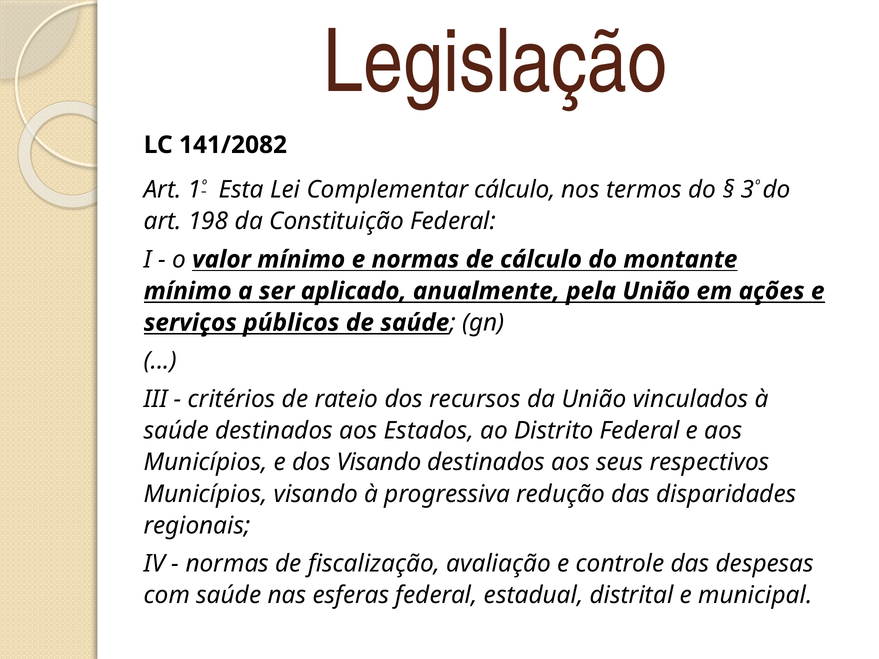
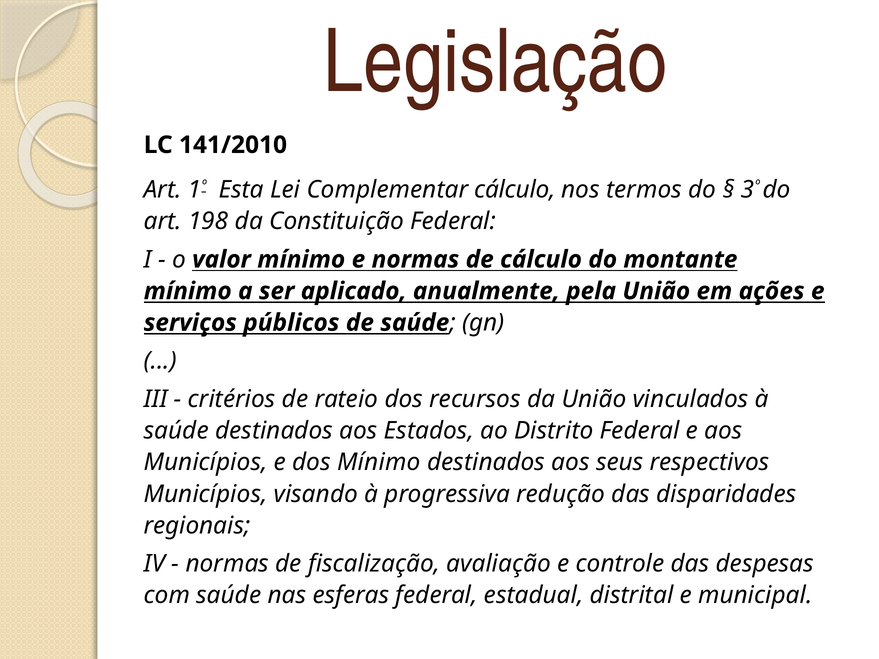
141/2082: 141/2082 -> 141/2010
dos Visando: Visando -> Mínimo
